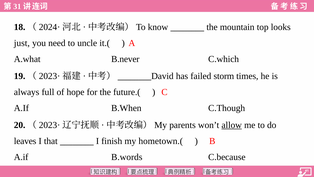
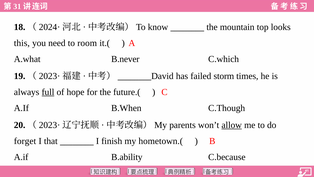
just: just -> this
uncle: uncle -> room
full underline: none -> present
leaves: leaves -> forget
B.words: B.words -> B.ability
